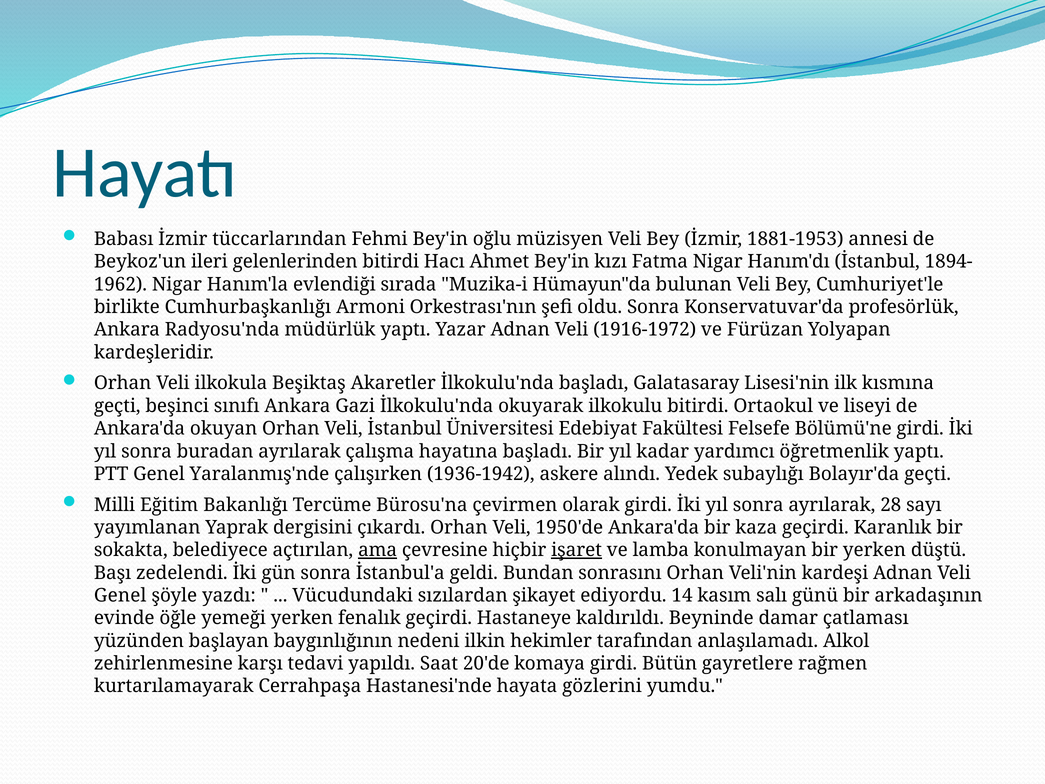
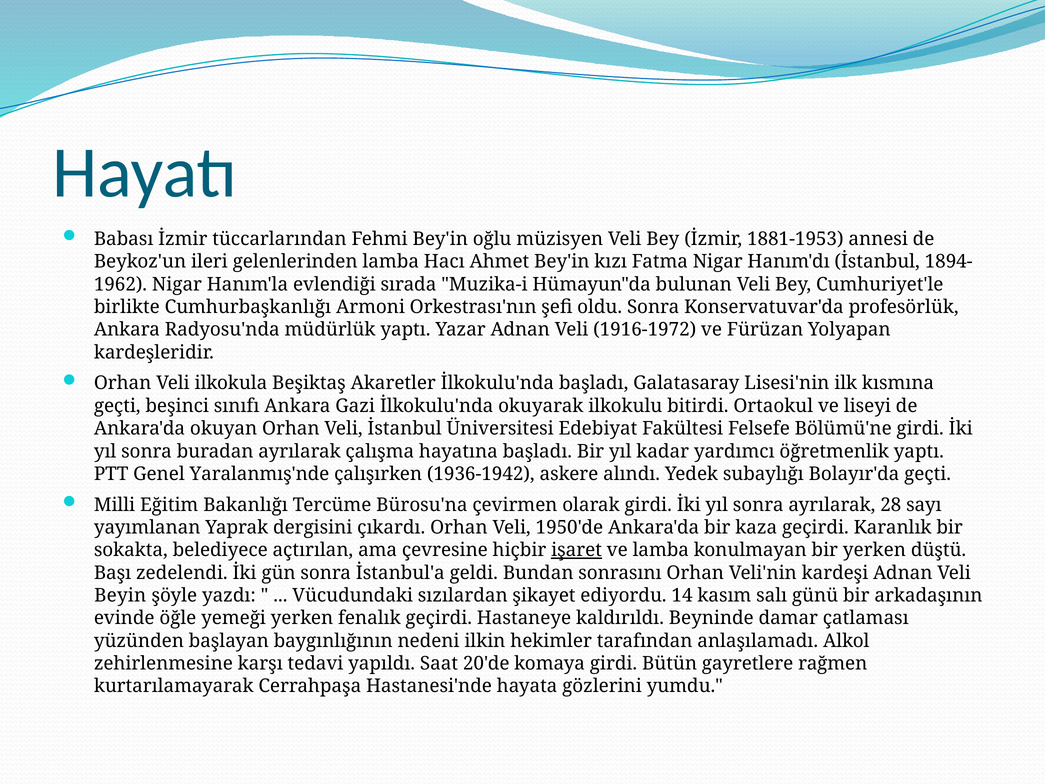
gelenlerinden bitirdi: bitirdi -> lamba
ama underline: present -> none
Genel at (120, 595): Genel -> Beyin
